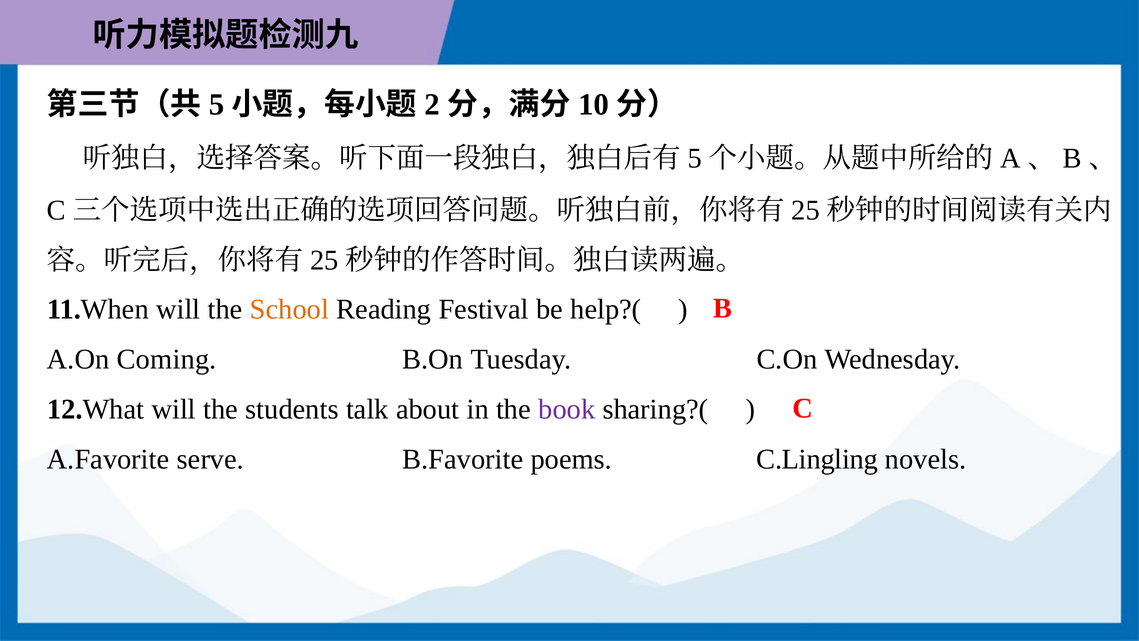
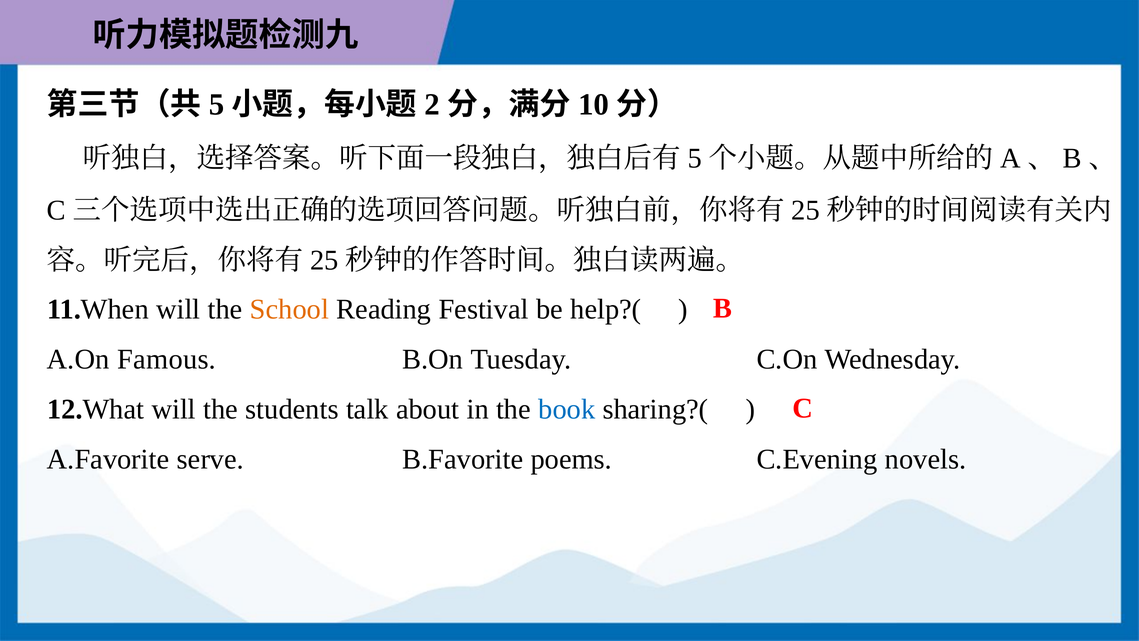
Coming: Coming -> Famous
book colour: purple -> blue
C.Lingling: C.Lingling -> C.Evening
